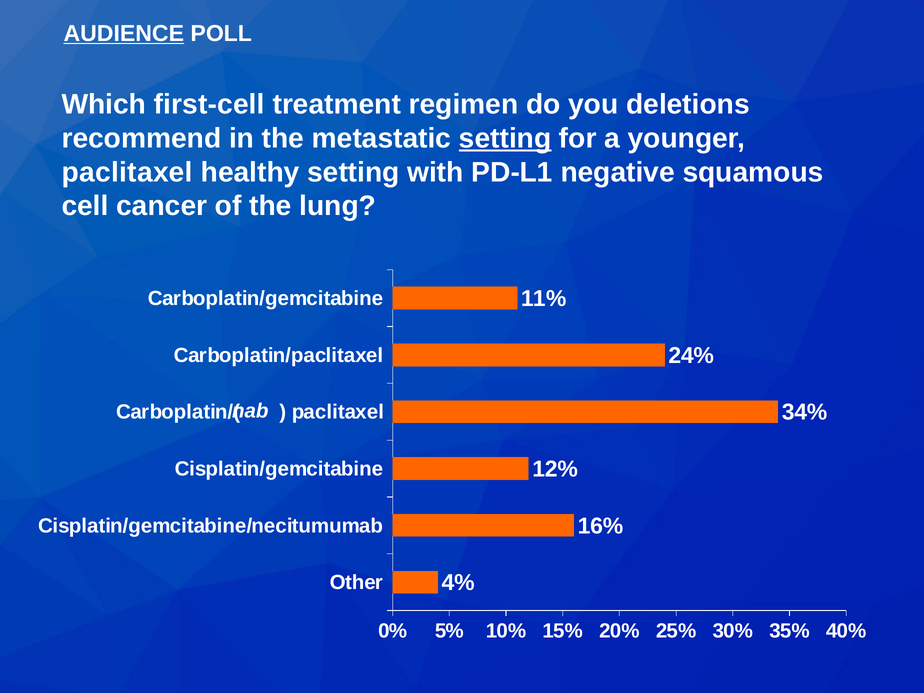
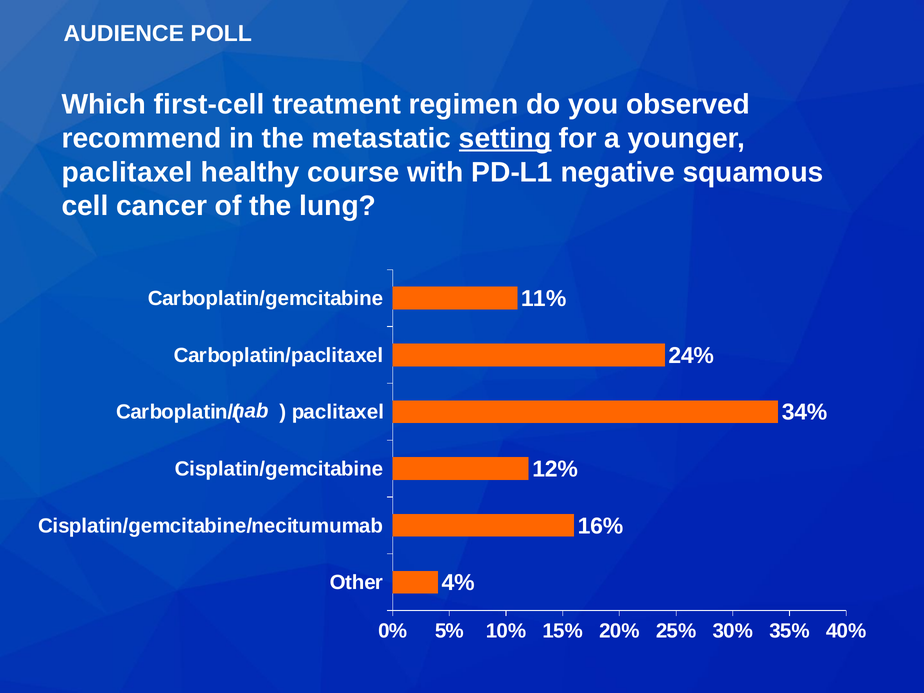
AUDIENCE underline: present -> none
deletions: deletions -> observed
healthy setting: setting -> course
